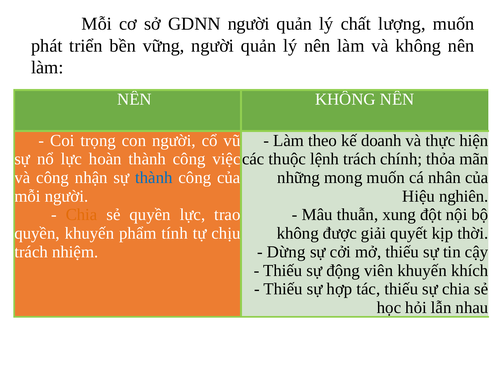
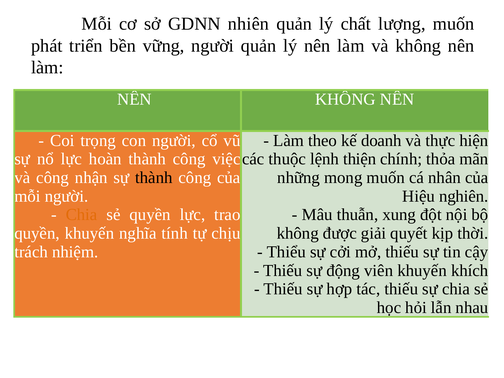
GDNN người: người -> nhiên
lệnh trách: trách -> thiện
thành at (154, 178) colour: blue -> black
phẩm: phẩm -> nghĩa
Dừng: Dừng -> Thiểu
